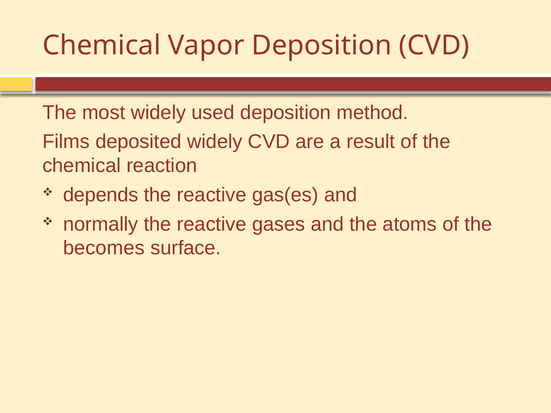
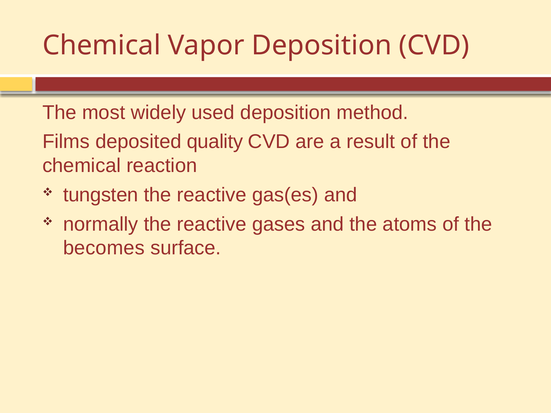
deposited widely: widely -> quality
depends: depends -> tungsten
